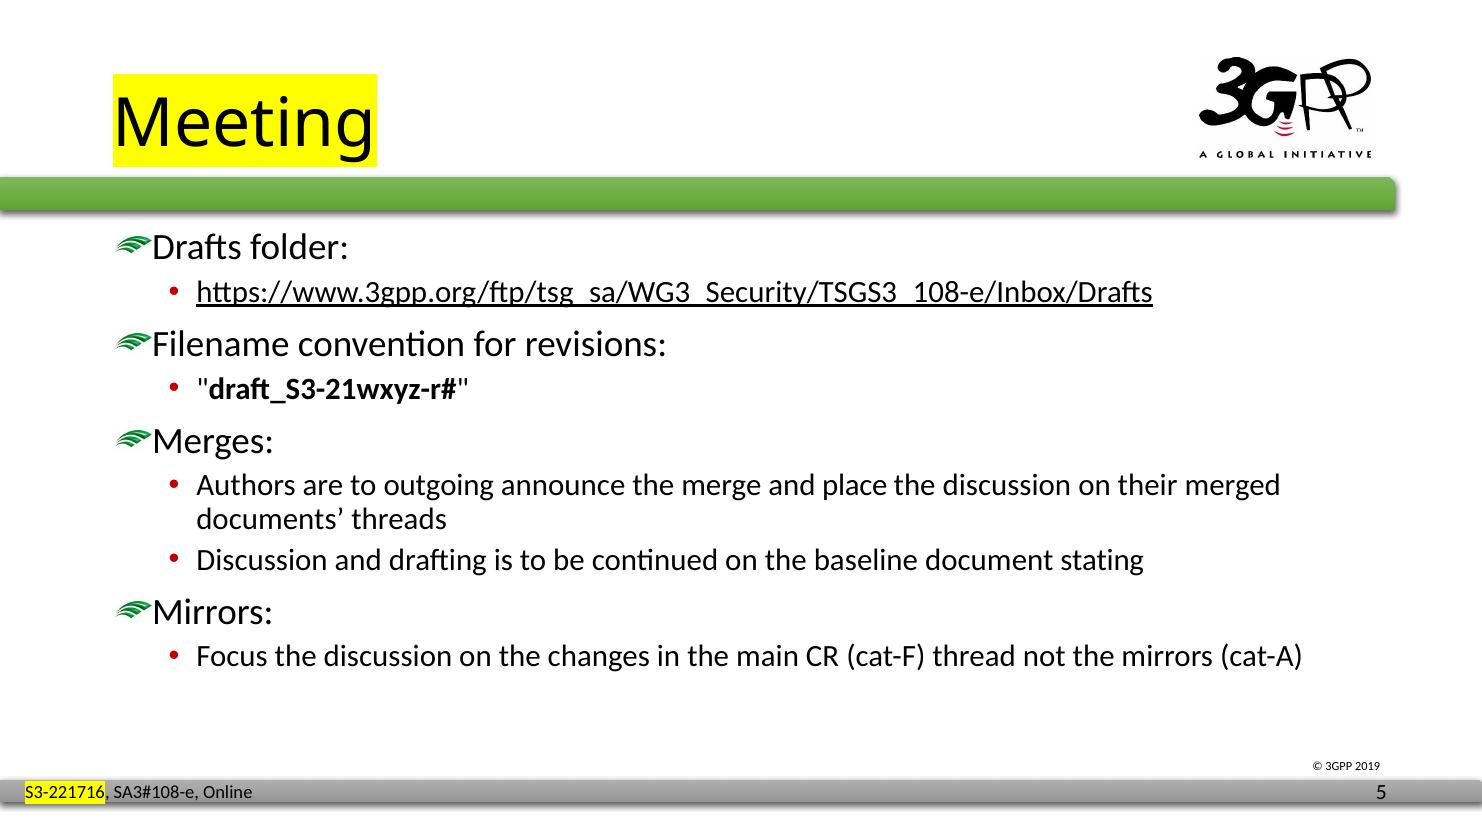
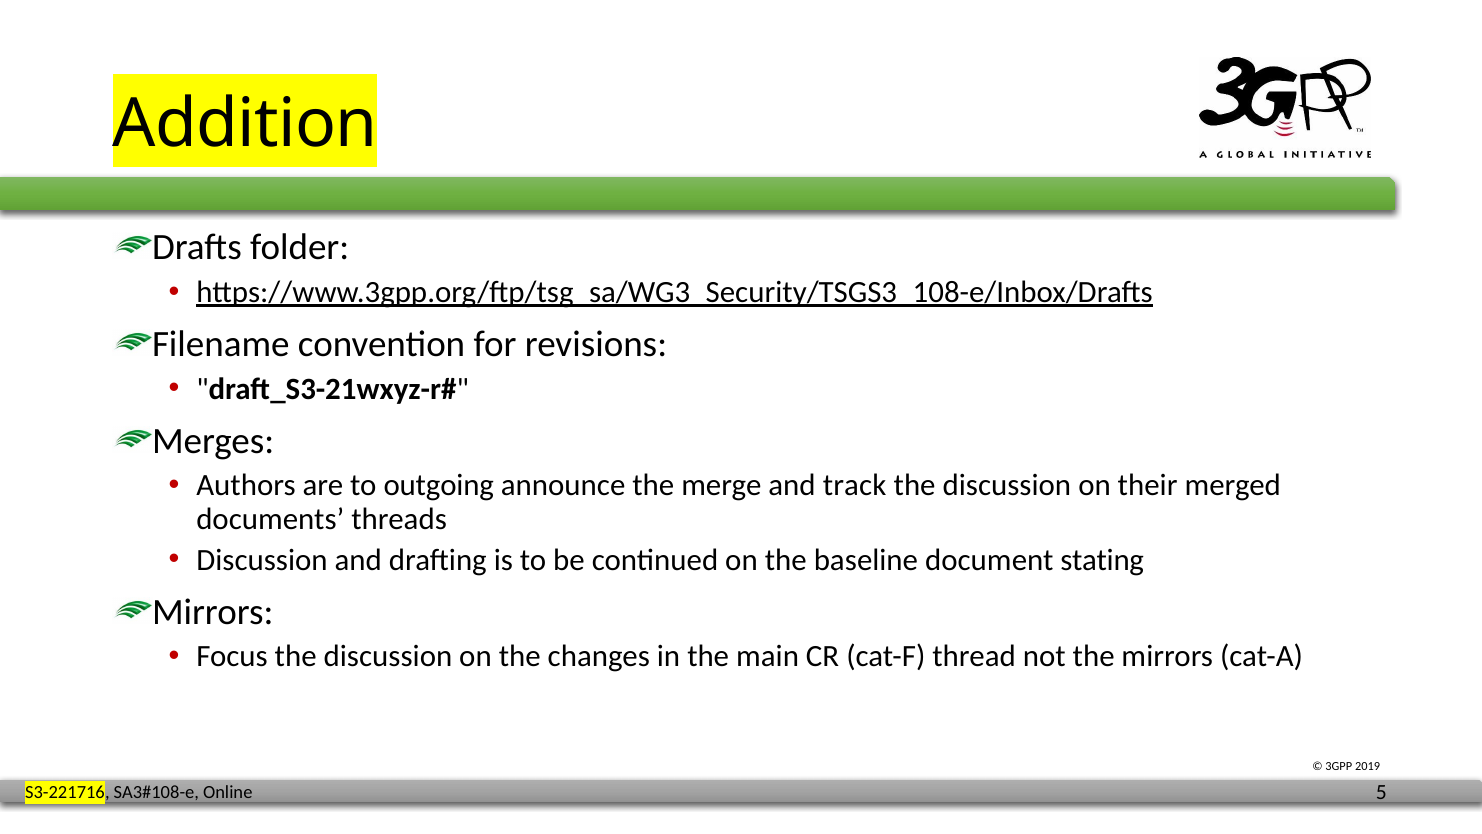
Meeting: Meeting -> Addition
place: place -> track
